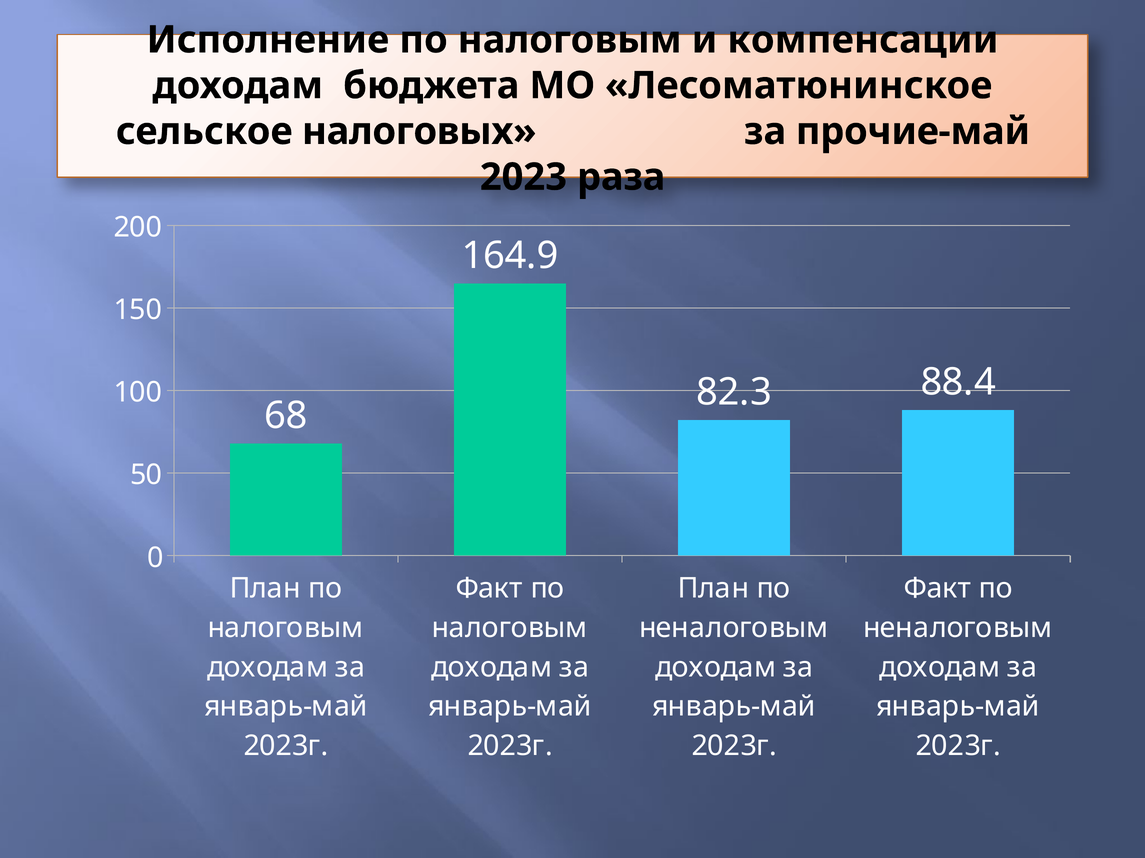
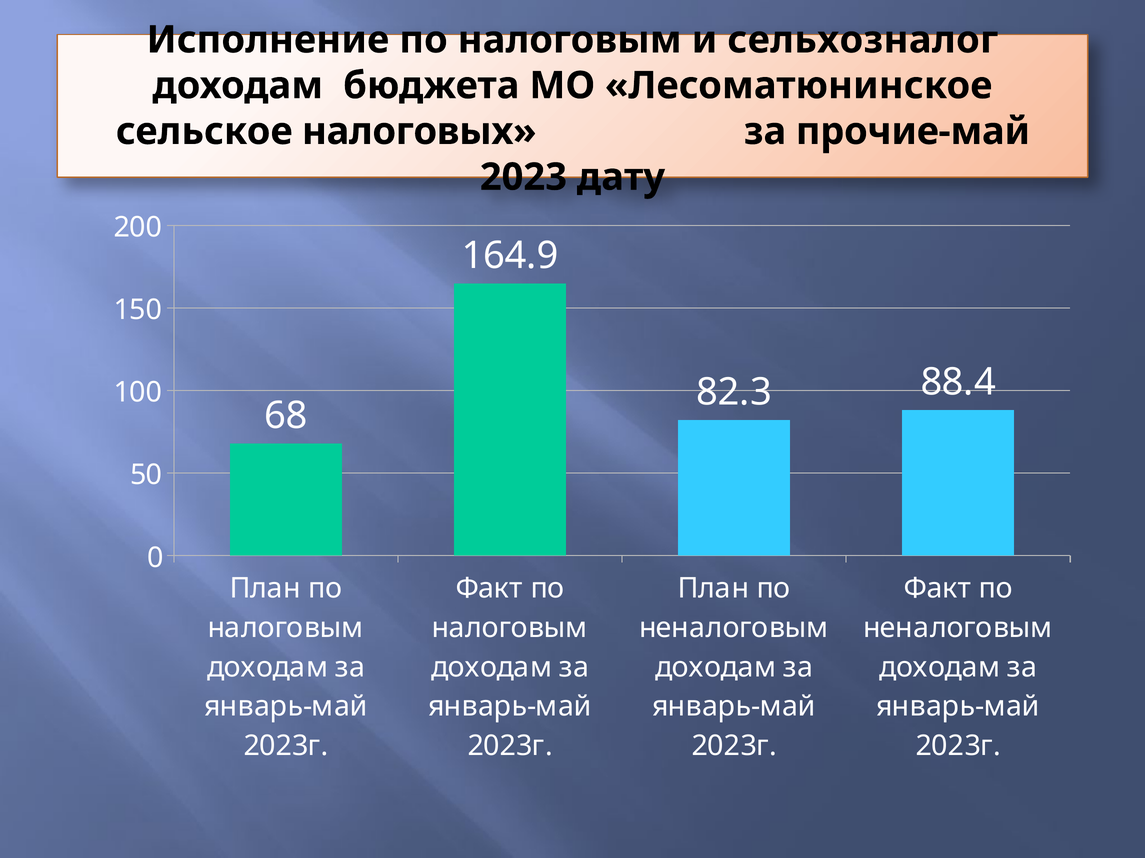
компенсации: компенсации -> сельхозналог
раза: раза -> дату
